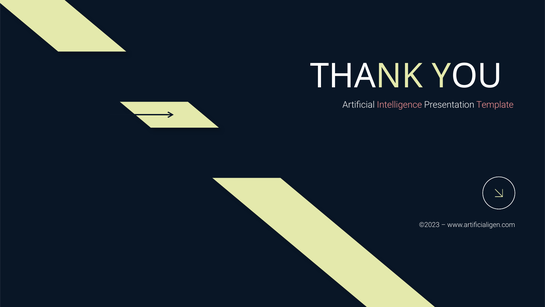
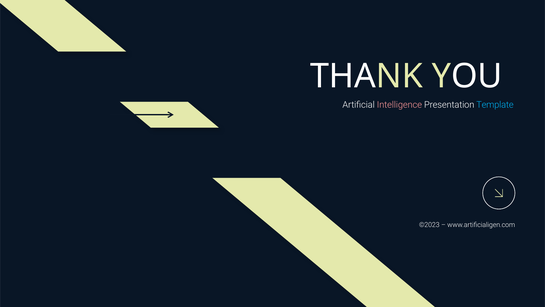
Template colour: pink -> light blue
